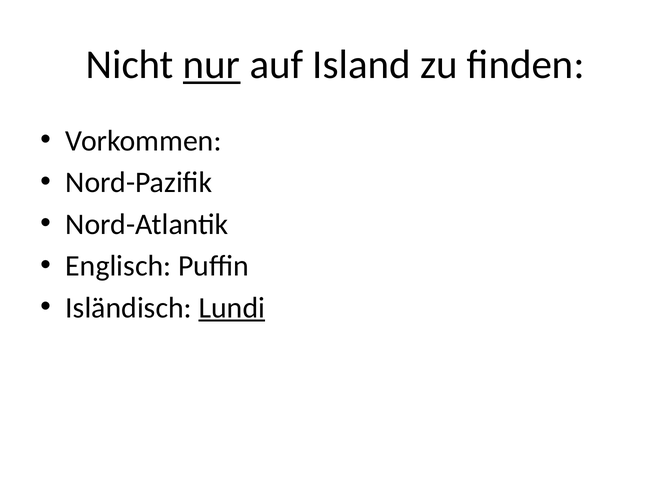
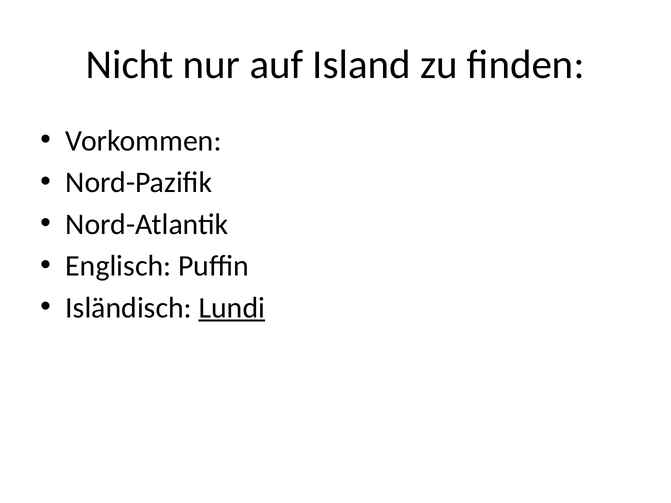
nur underline: present -> none
